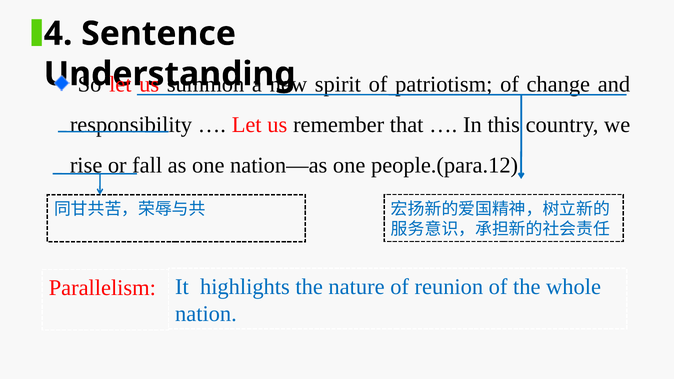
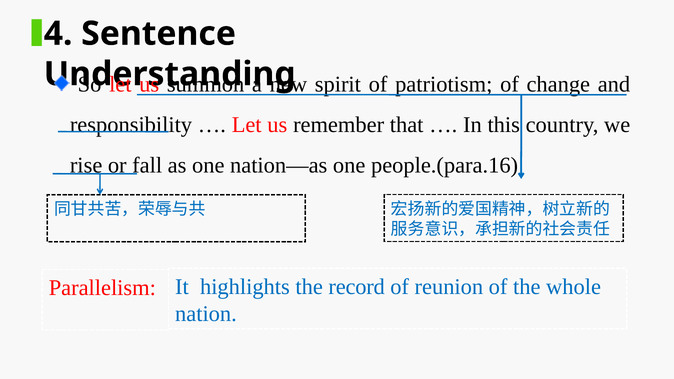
people.(para.12: people.(para.12 -> people.(para.16
nature: nature -> record
